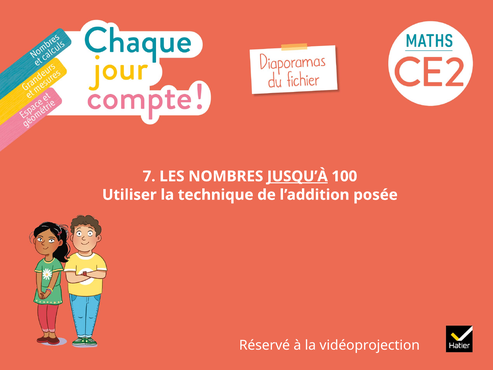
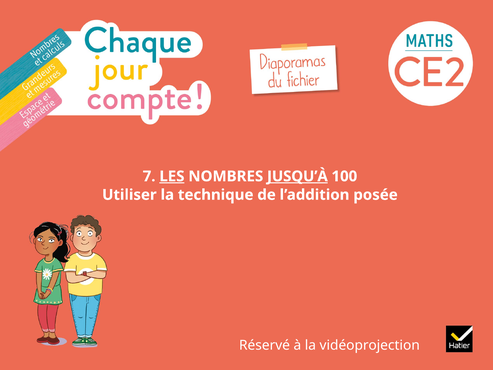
LES underline: none -> present
